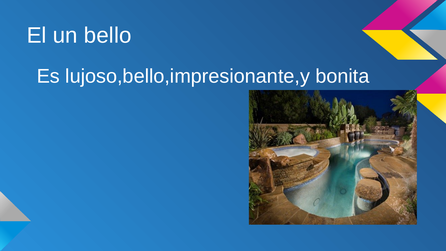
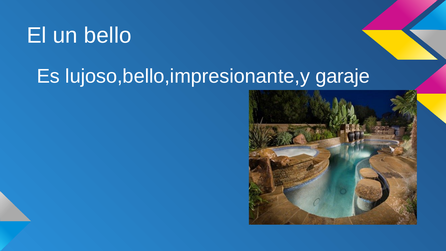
bonita: bonita -> garaje
